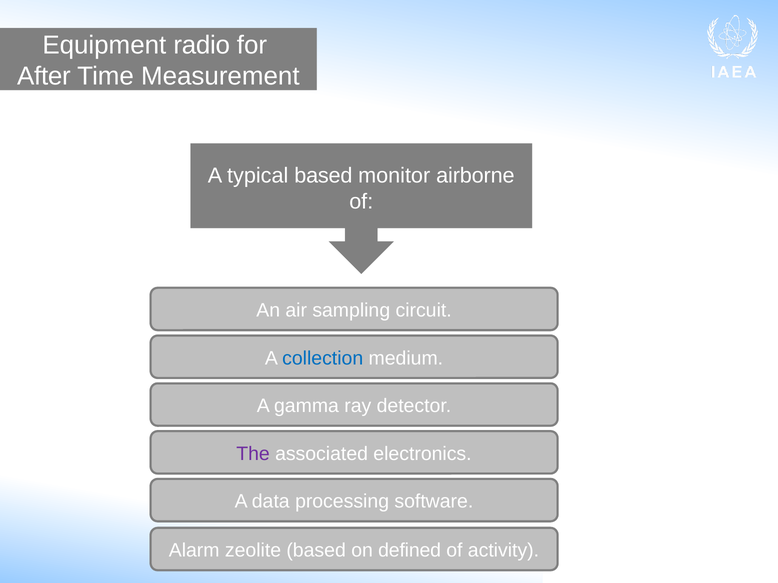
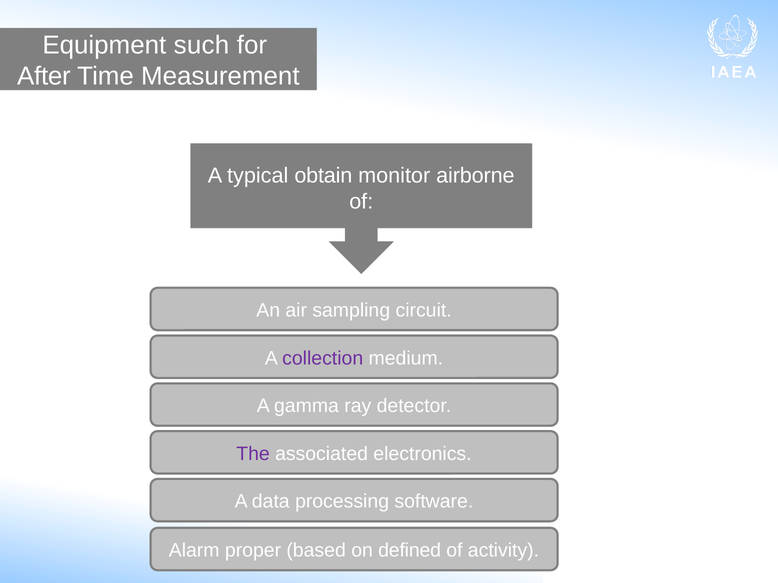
radio: radio -> such
typical based: based -> obtain
collection colour: blue -> purple
zeolite: zeolite -> proper
